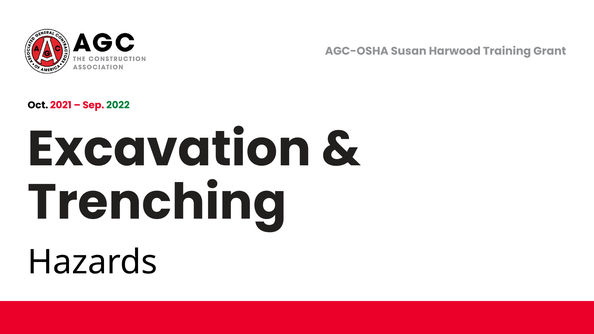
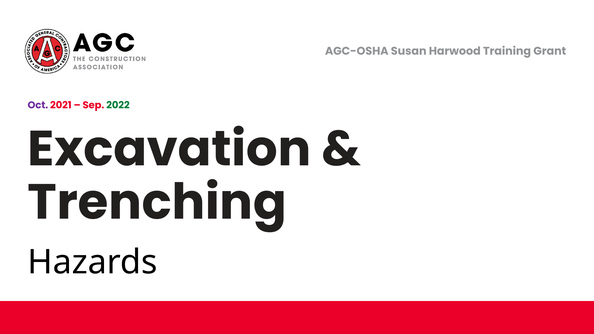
Oct colour: black -> purple
